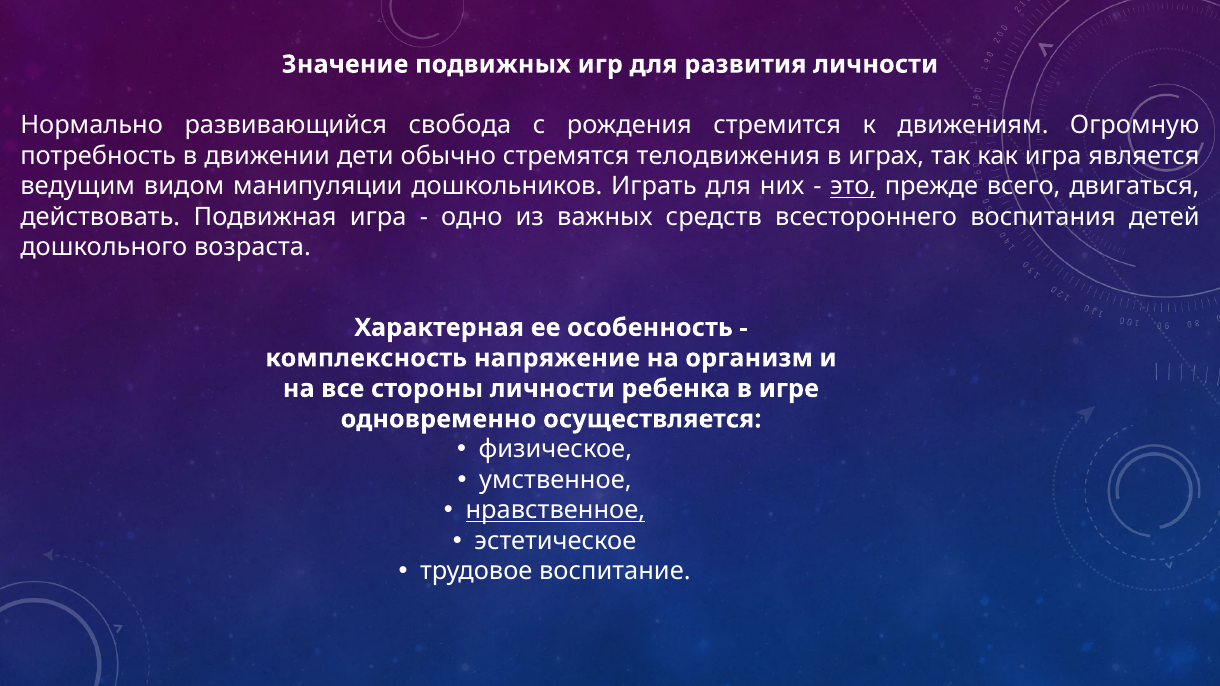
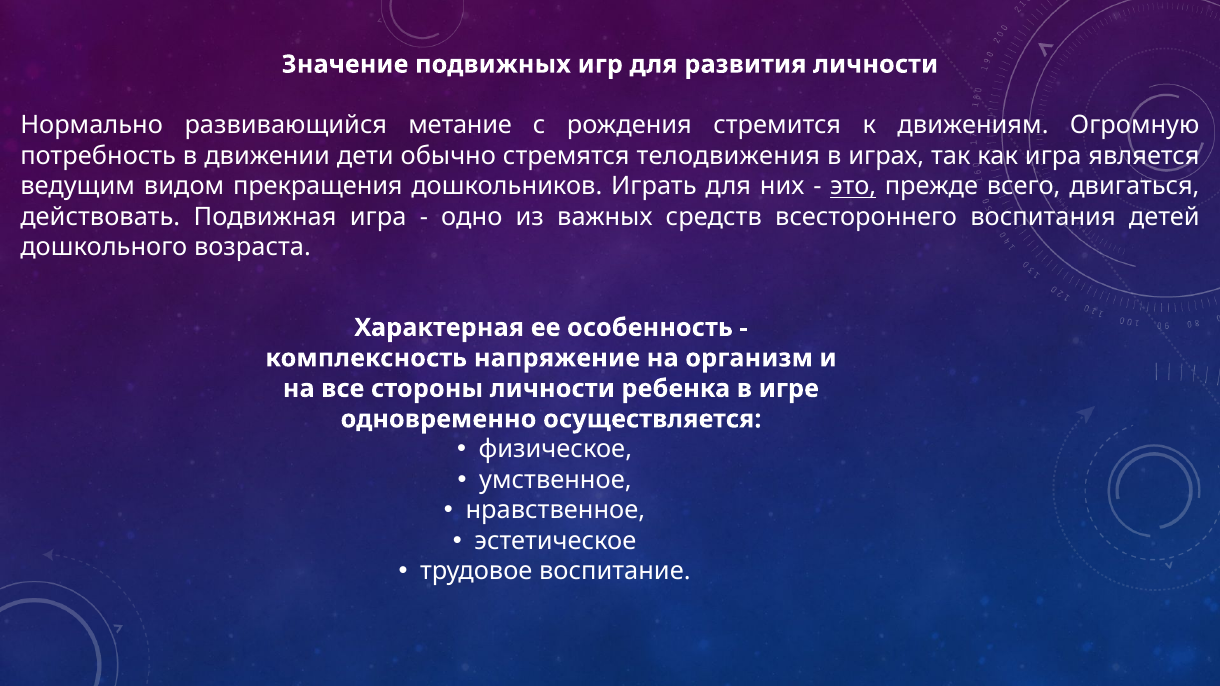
свобода: свобода -> метание
манипуляции: манипуляции -> прекращения
нравственное underline: present -> none
